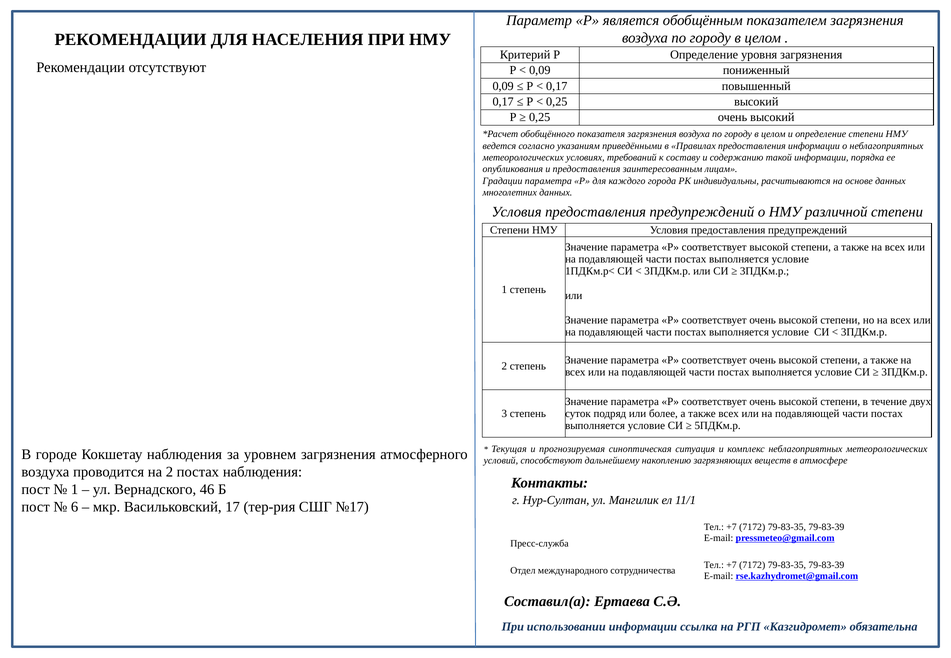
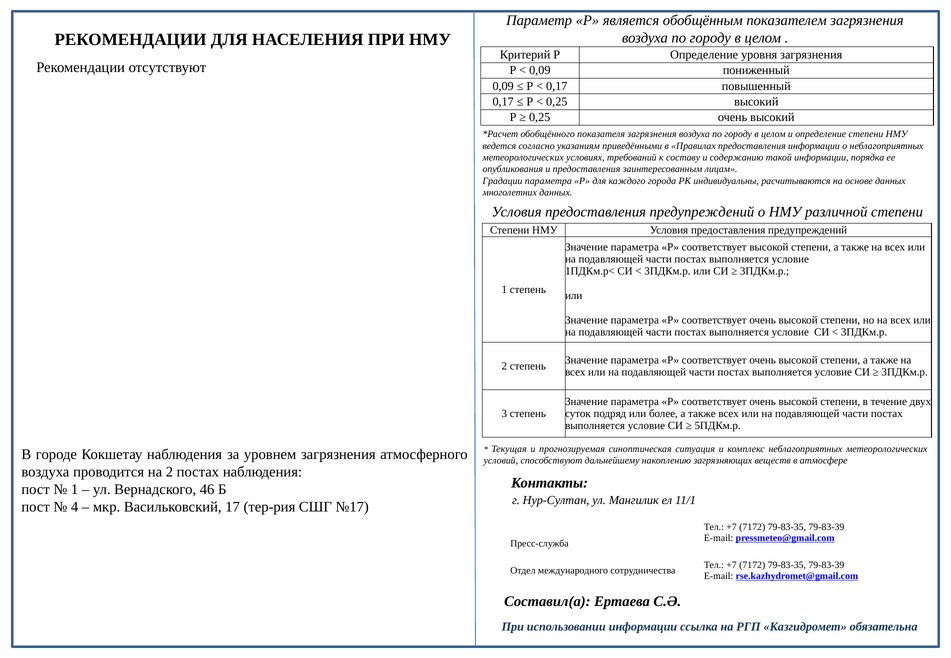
6: 6 -> 4
